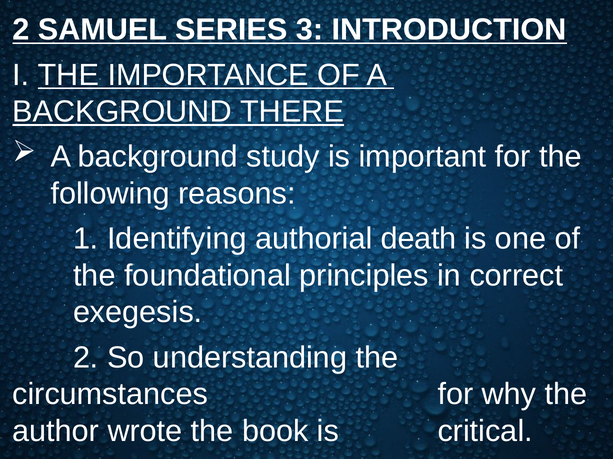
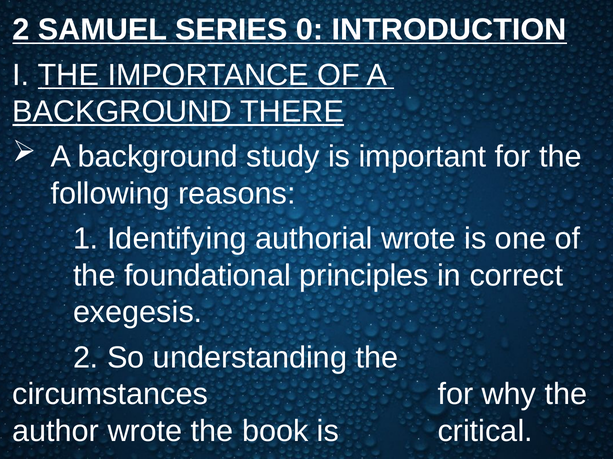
3: 3 -> 0
authorial death: death -> wrote
